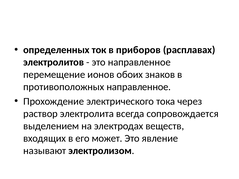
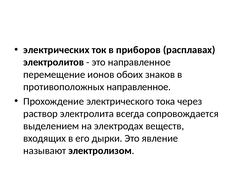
определенных: определенных -> электрических
может: может -> дырки
